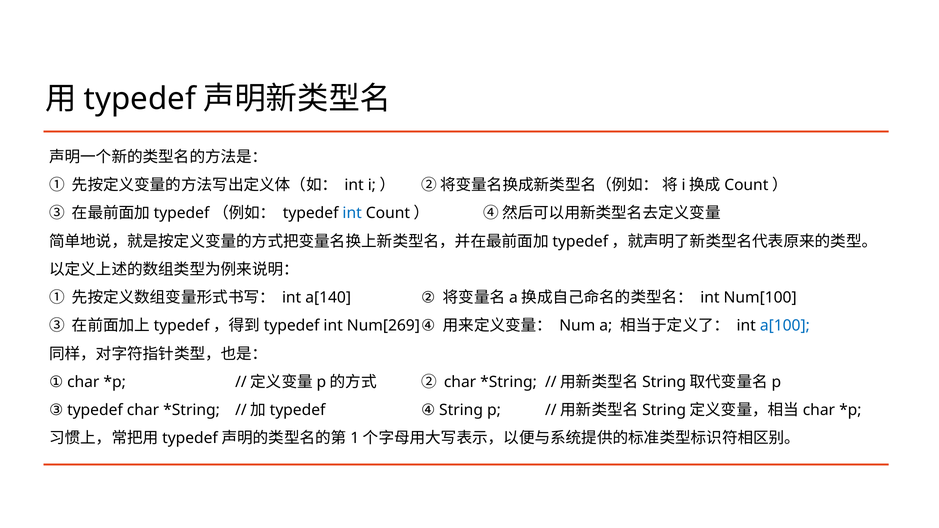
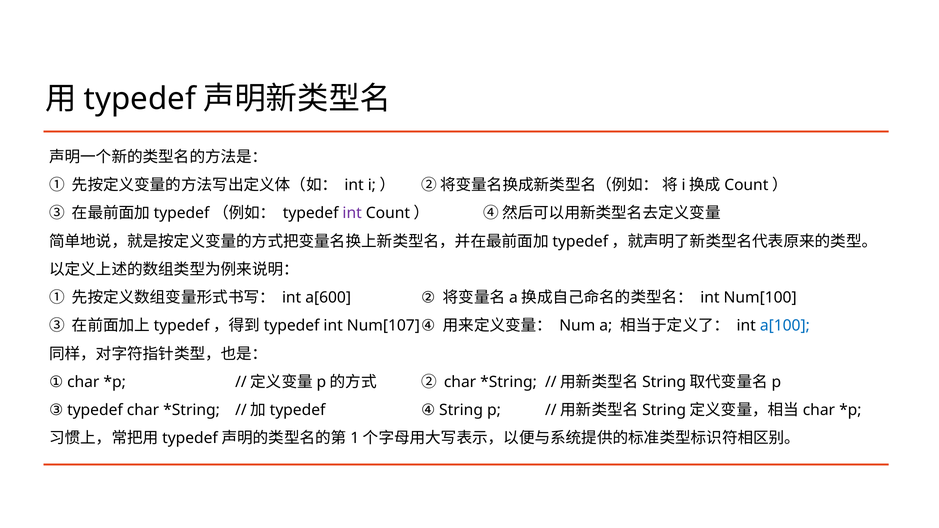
int at (352, 213) colour: blue -> purple
a[140: a[140 -> a[600
Num[269: Num[269 -> Num[107
